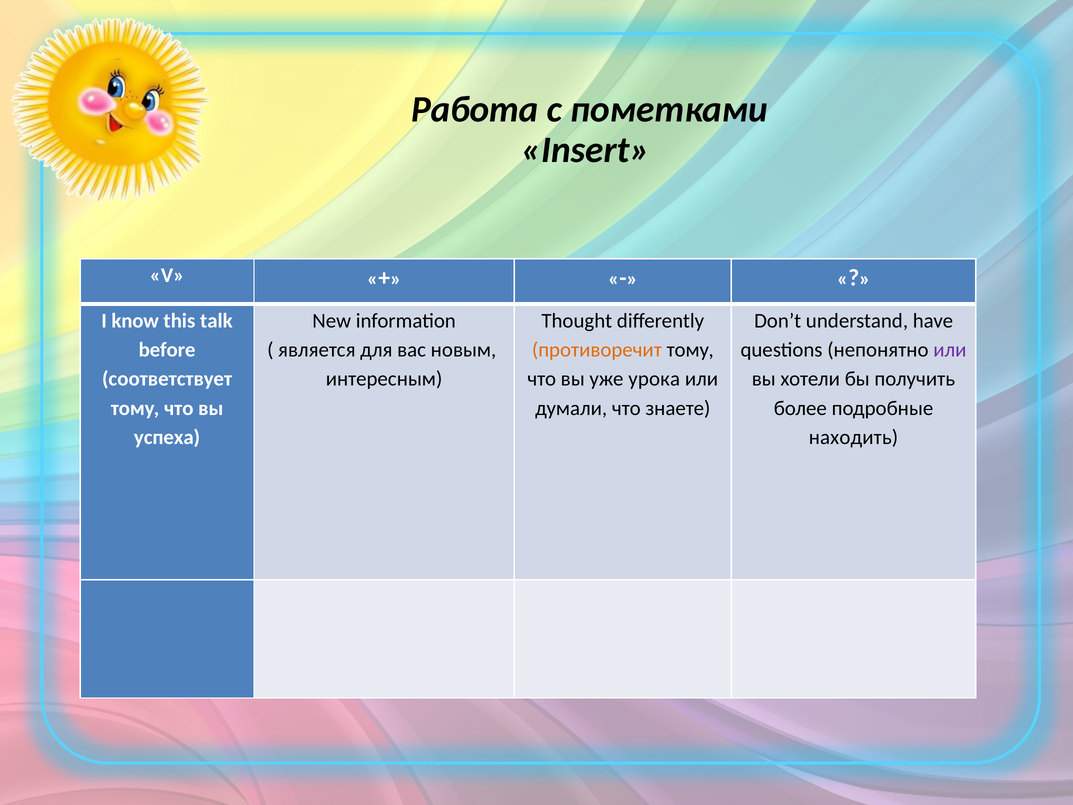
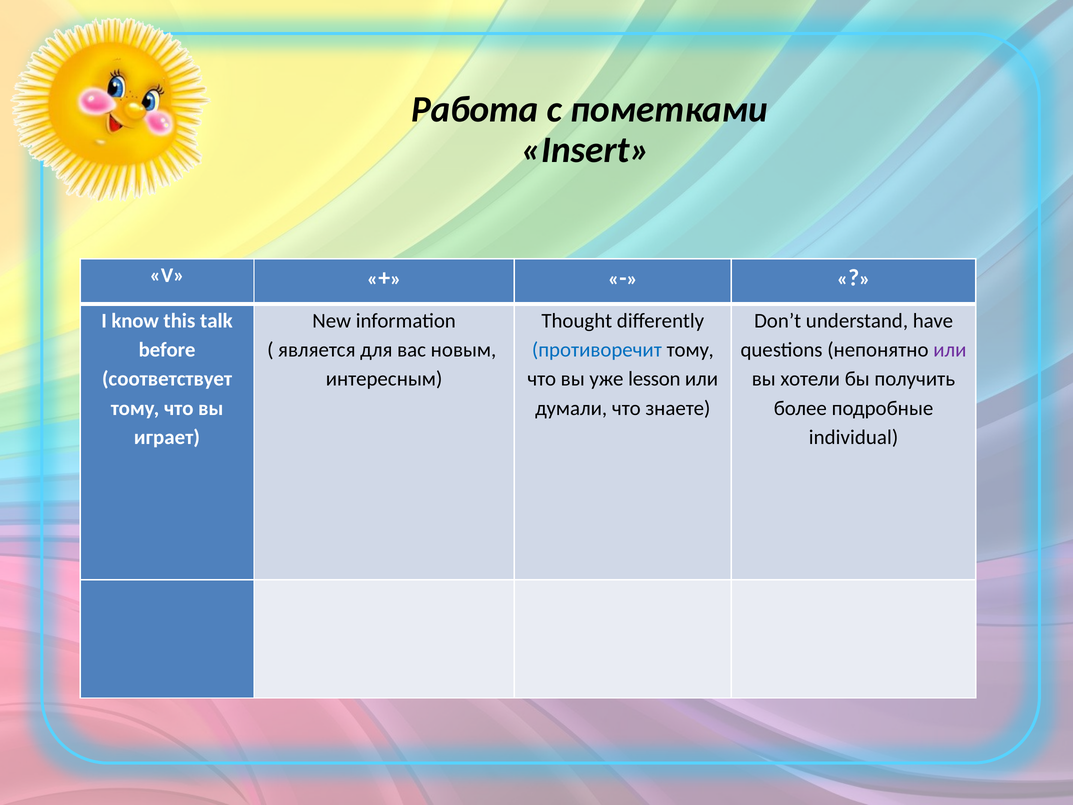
противоречит colour: orange -> blue
урока: урока -> lesson
успеха: успеха -> играет
находить: находить -> individual
